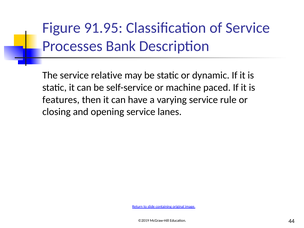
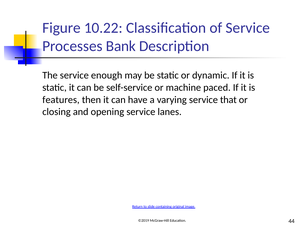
91.95: 91.95 -> 10.22
relative: relative -> enough
rule: rule -> that
